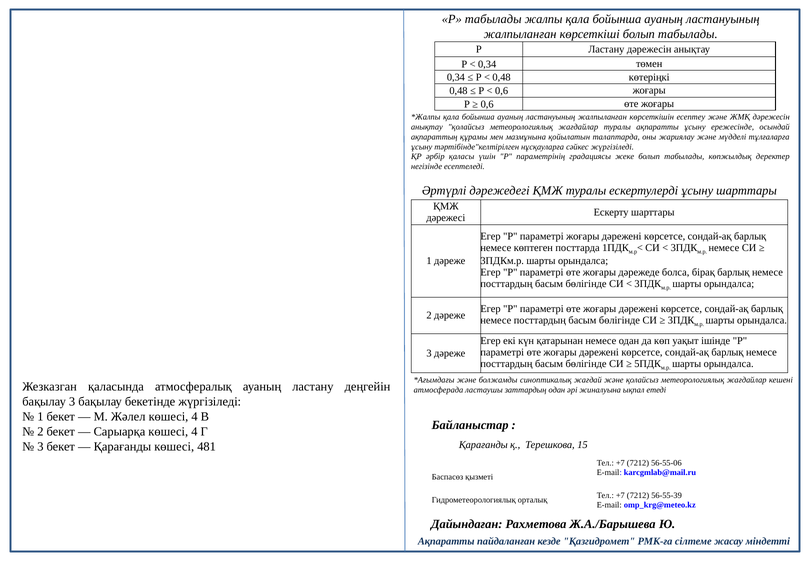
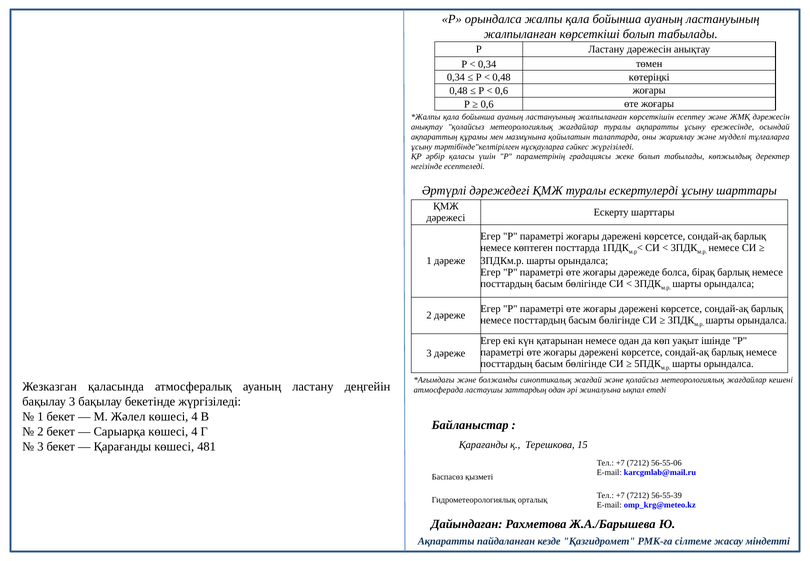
Р табылады: табылады -> орындалса
